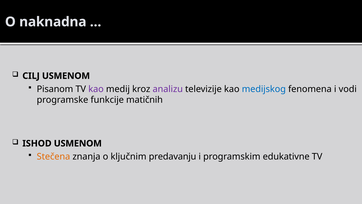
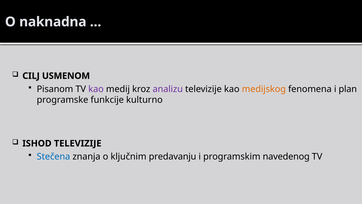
medijskog colour: blue -> orange
vodi: vodi -> plan
matičnih: matičnih -> kulturno
ISHOD USMENOM: USMENOM -> TELEVIZIJE
Stečena colour: orange -> blue
edukativne: edukativne -> navedenog
